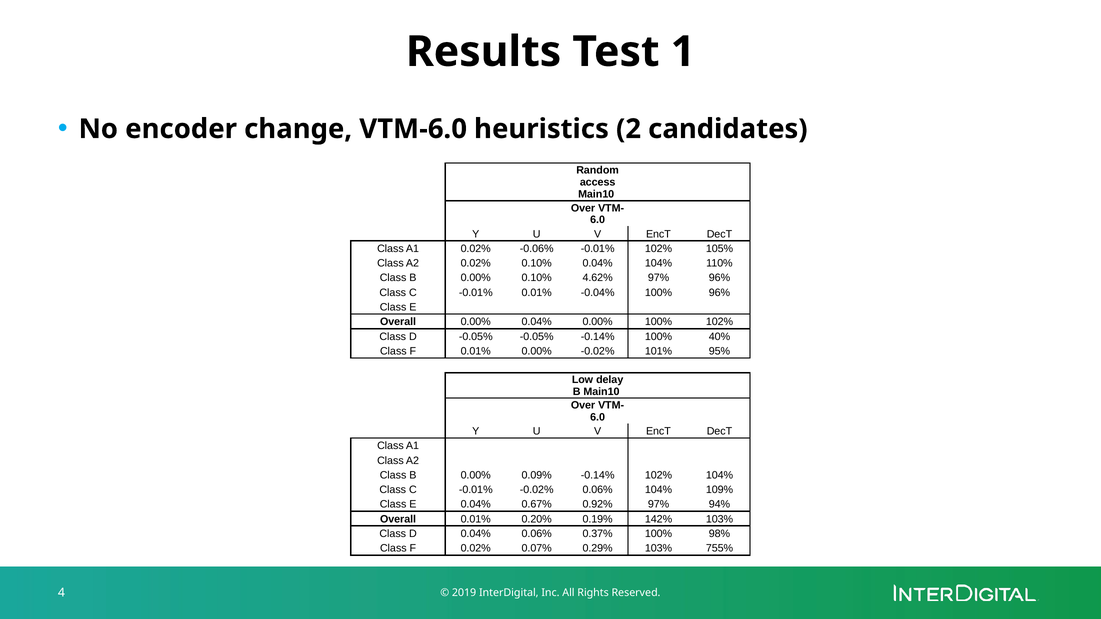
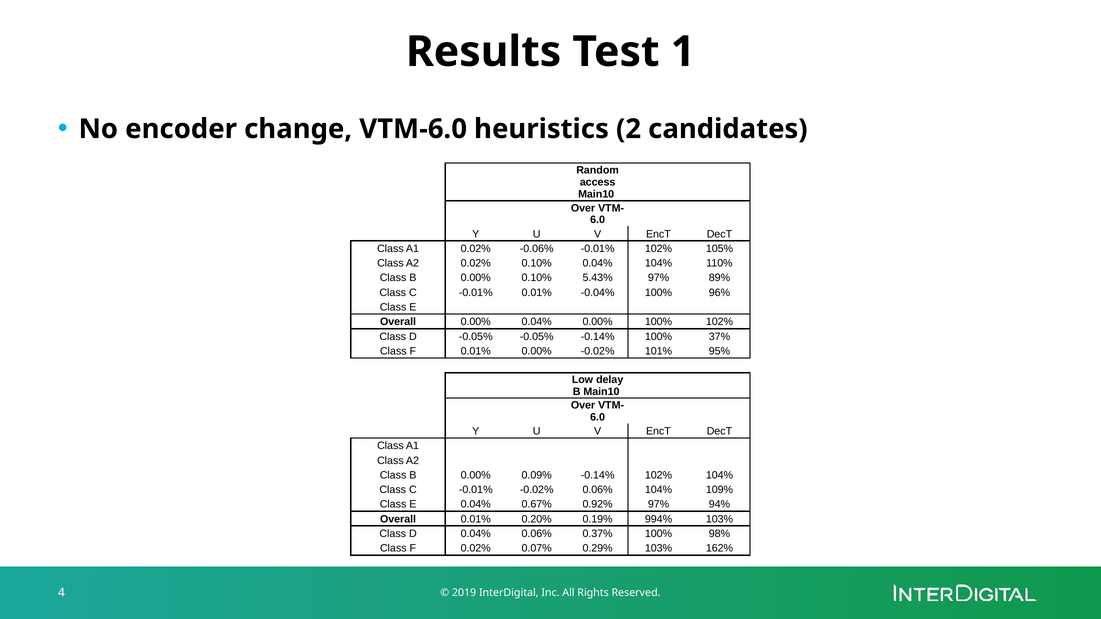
4.62%: 4.62% -> 5.43%
97% 96%: 96% -> 89%
40%: 40% -> 37%
142%: 142% -> 994%
755%: 755% -> 162%
